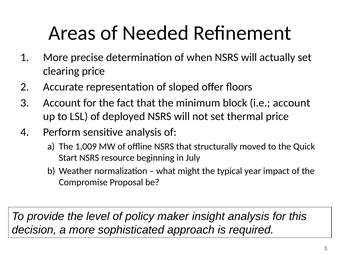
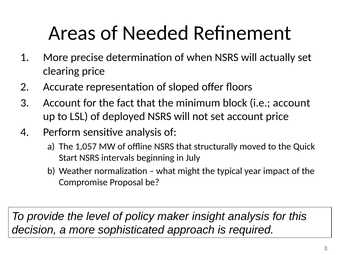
set thermal: thermal -> account
1,009: 1,009 -> 1,057
resource: resource -> intervals
